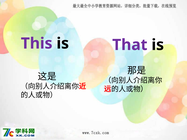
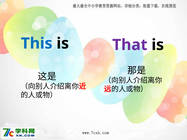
This colour: purple -> blue
